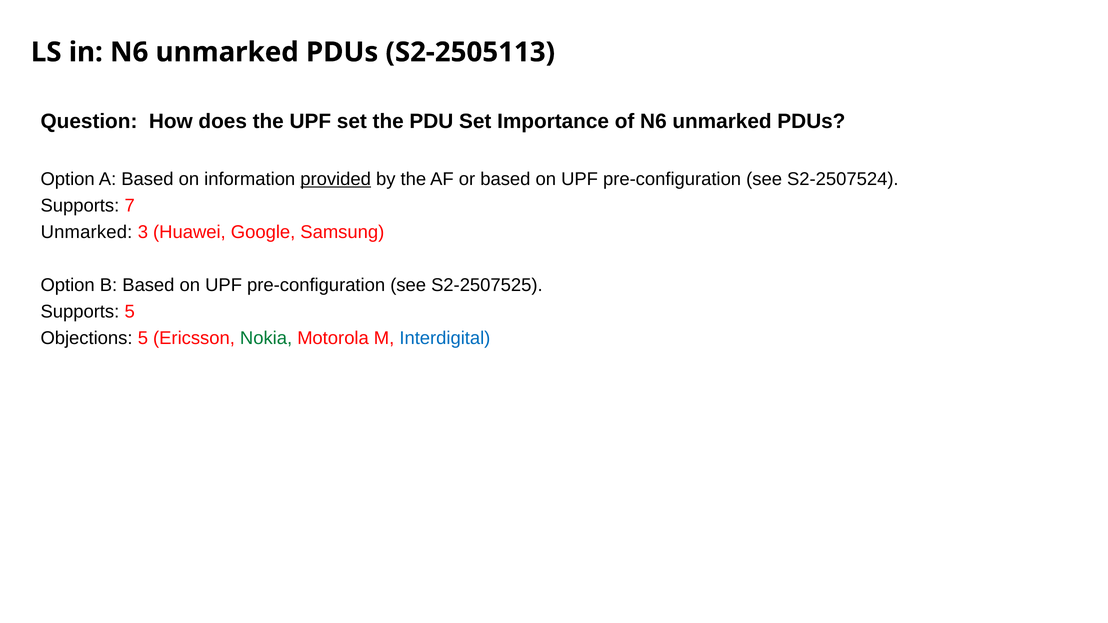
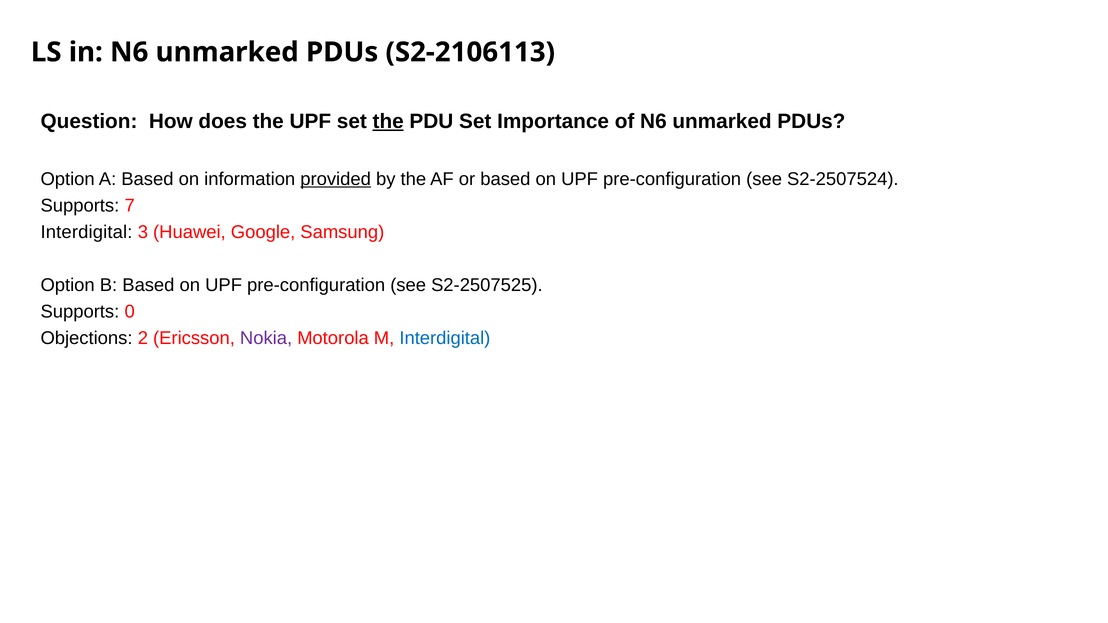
S2-2505113: S2-2505113 -> S2-2106113
the at (388, 121) underline: none -> present
Unmarked at (86, 232): Unmarked -> Interdigital
Supports 5: 5 -> 0
Objections 5: 5 -> 2
Nokia colour: green -> purple
